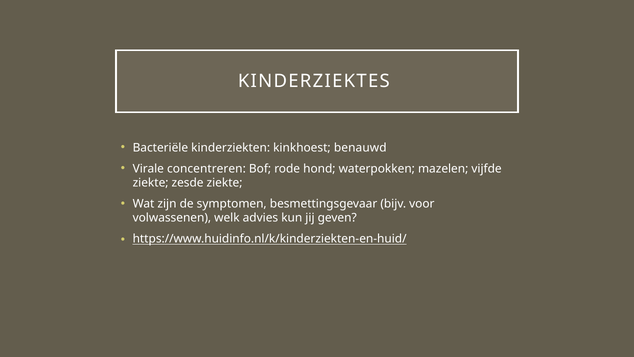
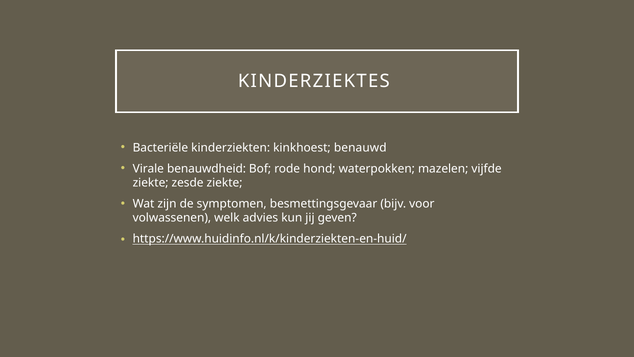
concentreren: concentreren -> benauwdheid
